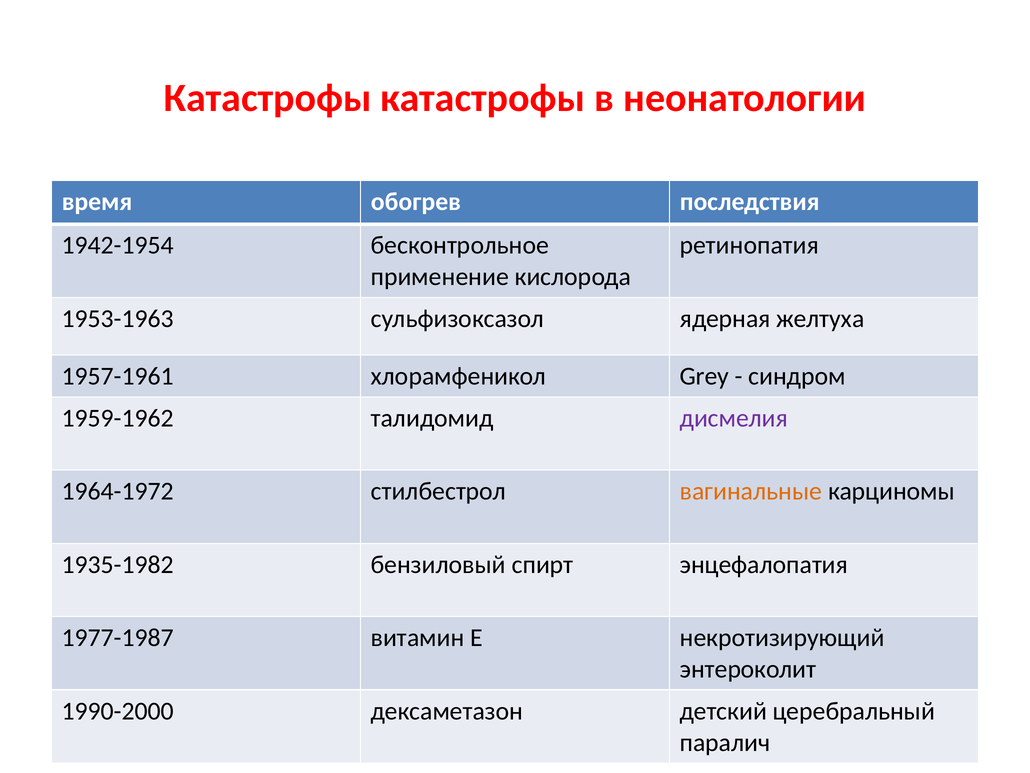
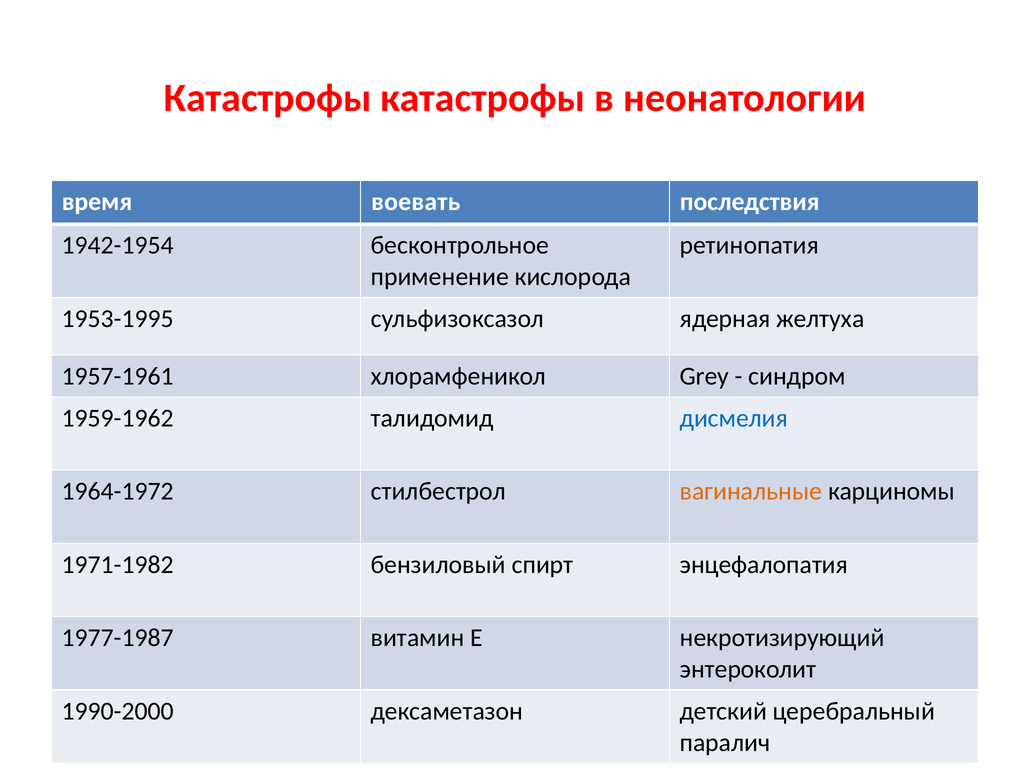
обогрев: обогрев -> воевать
1953-1963: 1953-1963 -> 1953-1995
дисмелия colour: purple -> blue
1935-1982: 1935-1982 -> 1971-1982
